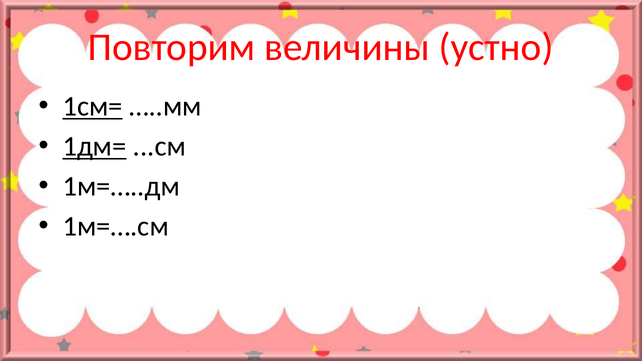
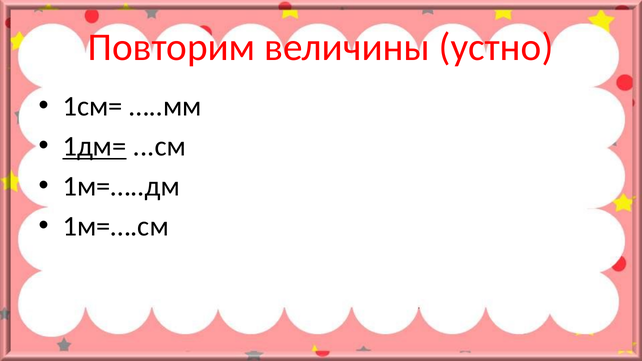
1см= underline: present -> none
